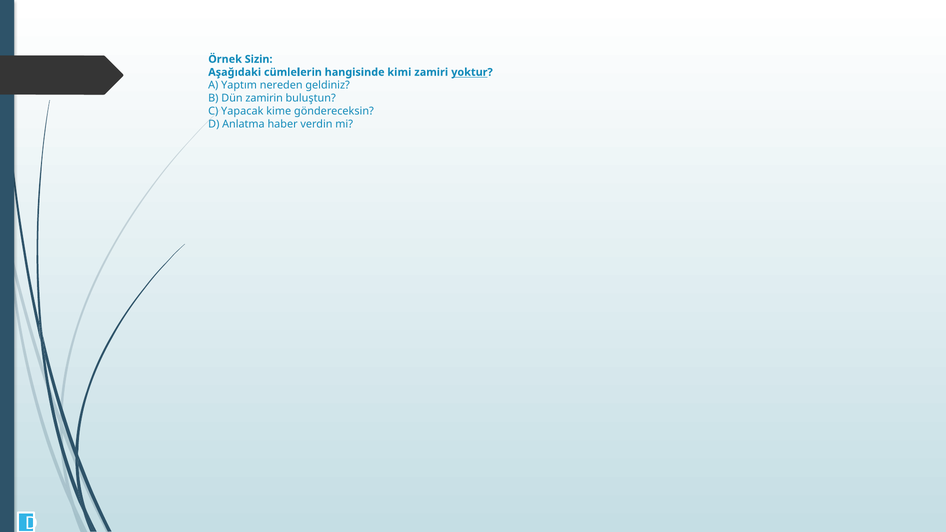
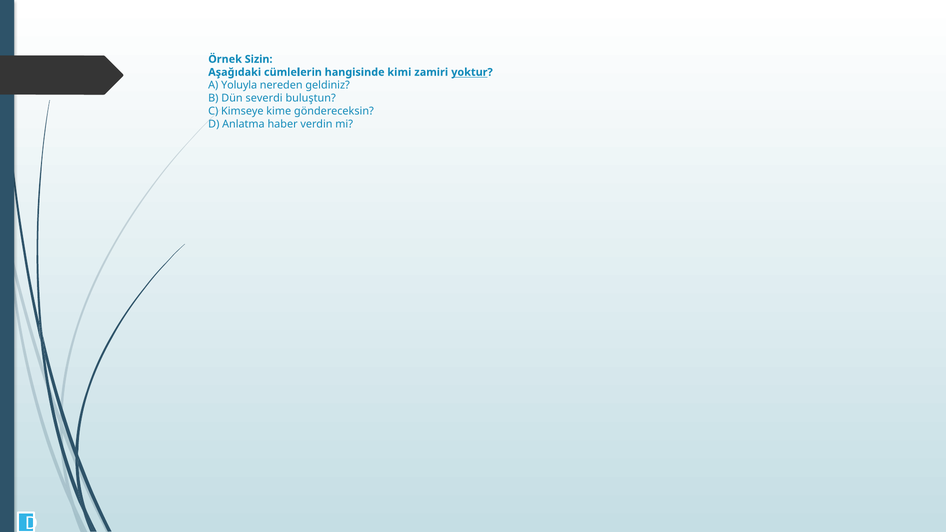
Yaptım: Yaptım -> Yoluyla
zamirin: zamirin -> severdi
Yapacak: Yapacak -> Kimseye
